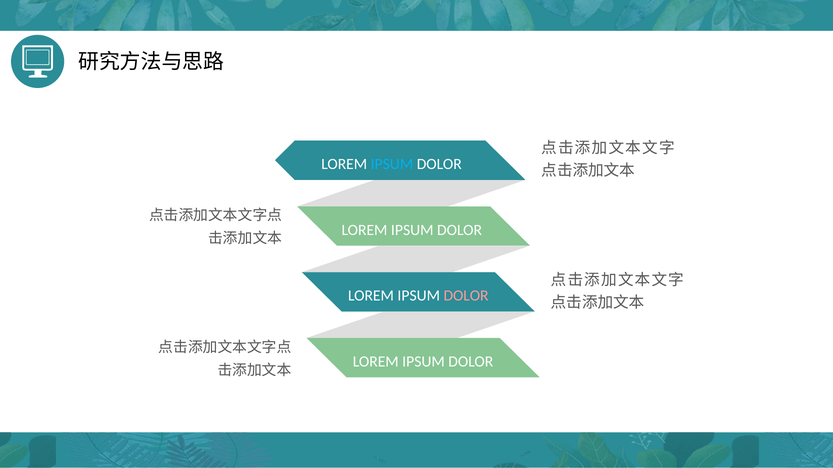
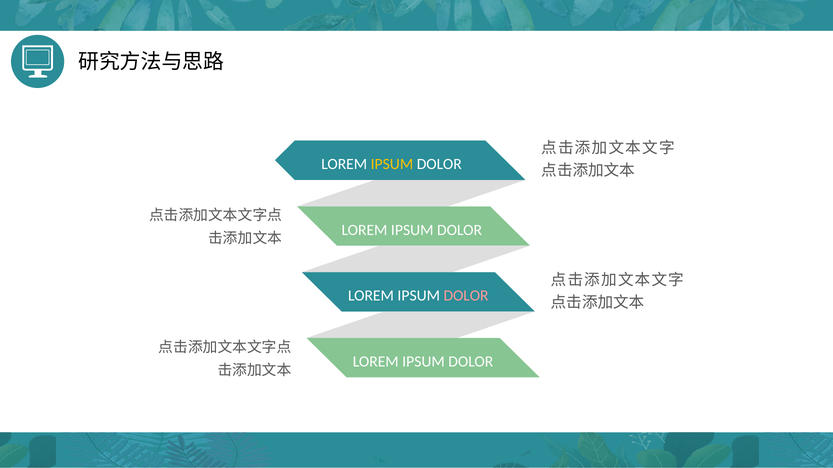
IPSUM at (392, 164) colour: light blue -> yellow
